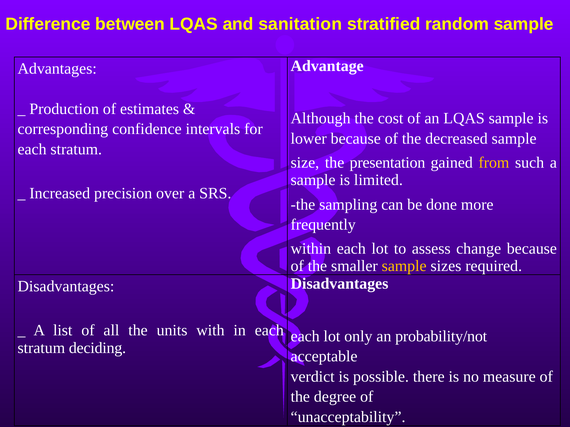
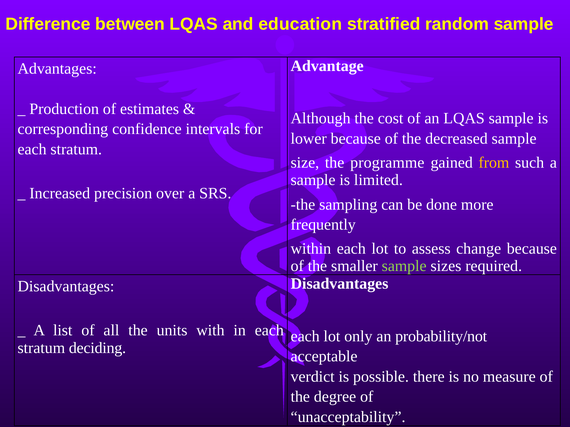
sanitation: sanitation -> education
presentation: presentation -> programme
sample at (404, 266) colour: yellow -> light green
